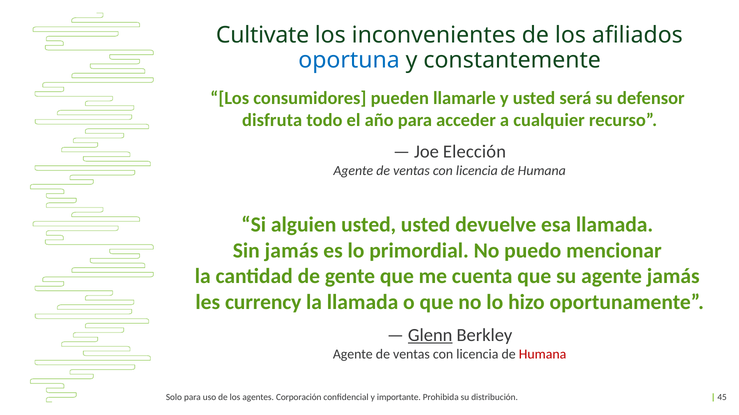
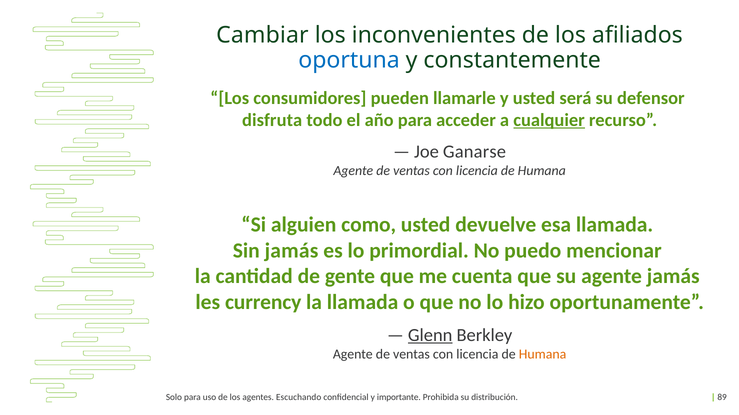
Cultivate: Cultivate -> Cambiar
cualquier underline: none -> present
Elección: Elección -> Ganarse
alguien usted: usted -> como
Humana at (543, 355) colour: red -> orange
Corporación: Corporación -> Escuchando
45: 45 -> 89
